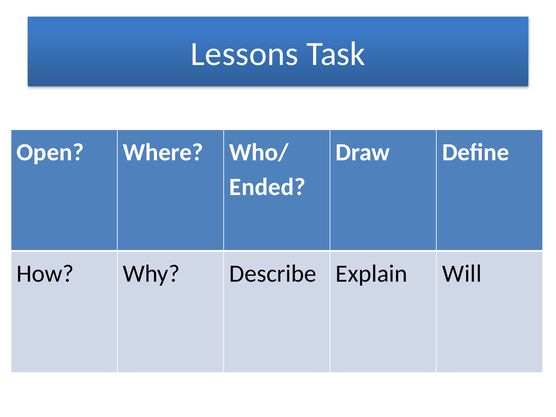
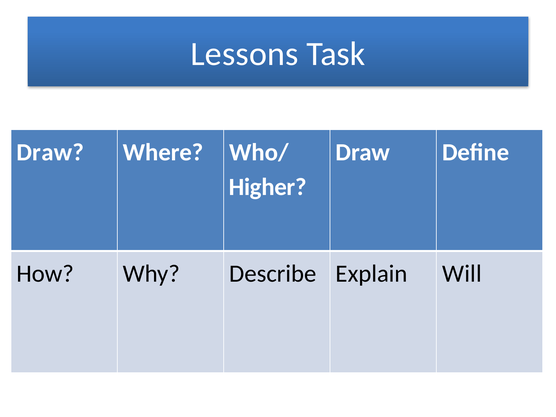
Open at (50, 152): Open -> Draw
Ended: Ended -> Higher
